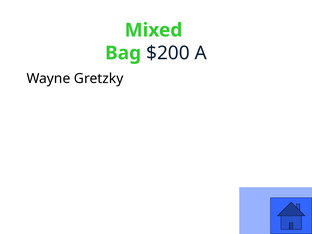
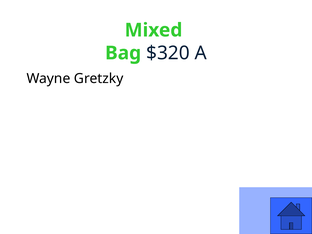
$200: $200 -> $320
